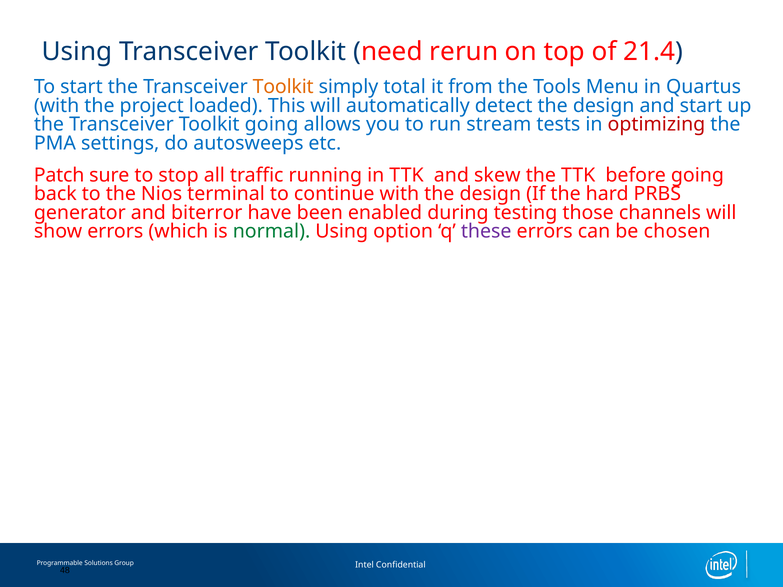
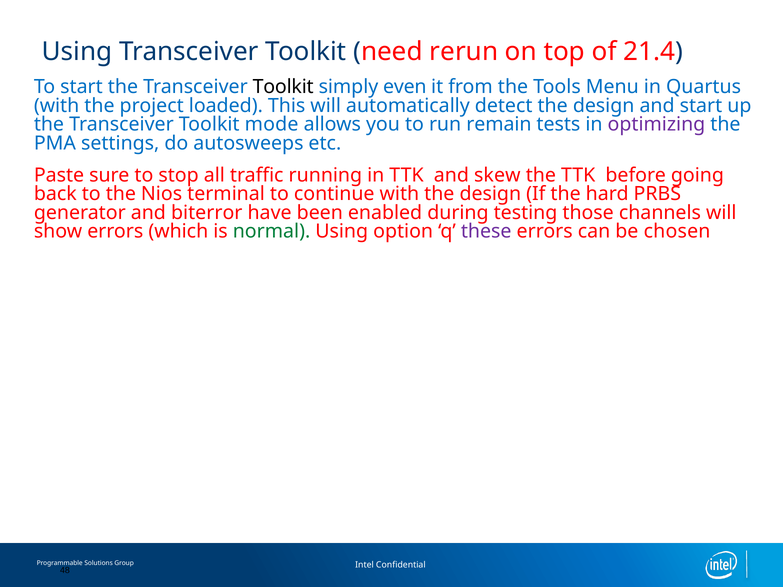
Toolkit at (283, 87) colour: orange -> black
total: total -> even
Toolkit going: going -> mode
stream: stream -> remain
optimizing colour: red -> purple
Patch: Patch -> Paste
